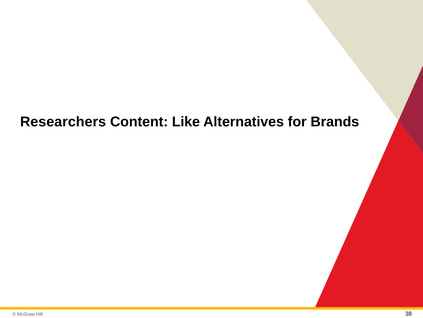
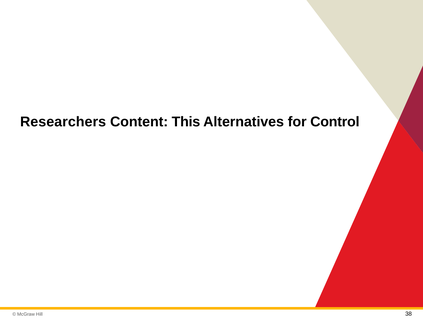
Like: Like -> This
Brands: Brands -> Control
